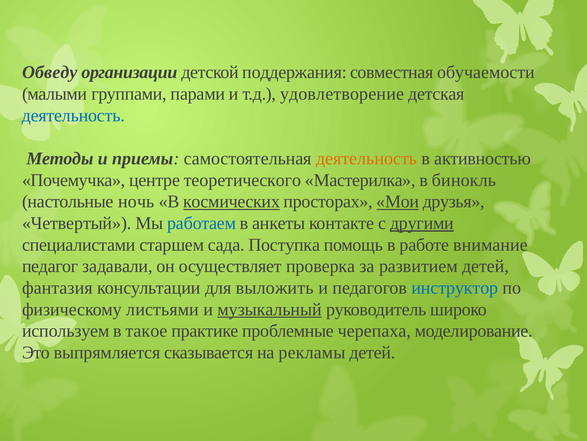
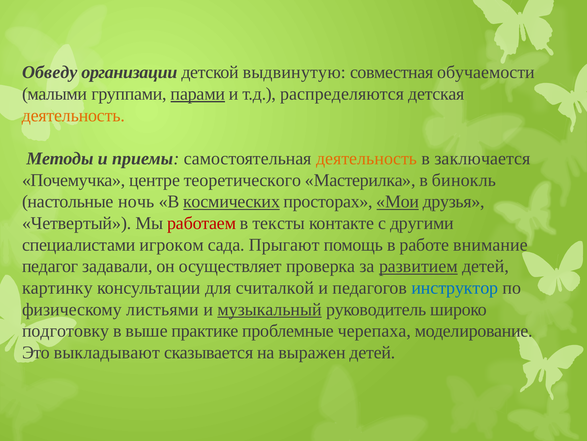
поддержания: поддержания -> выдвинутую
парами underline: none -> present
удовлетворение: удовлетворение -> распределяются
деятельность at (73, 115) colour: blue -> orange
активностью: активностью -> заключается
работаем colour: blue -> red
анкеты: анкеты -> тексты
другими underline: present -> none
старшем: старшем -> игроком
Поступка: Поступка -> Прыгают
развитием underline: none -> present
фантазия: фантазия -> картинку
выложить: выложить -> считалкой
используем: используем -> подготовку
такое: такое -> выше
выпрямляется: выпрямляется -> выкладывают
рекламы: рекламы -> выражен
